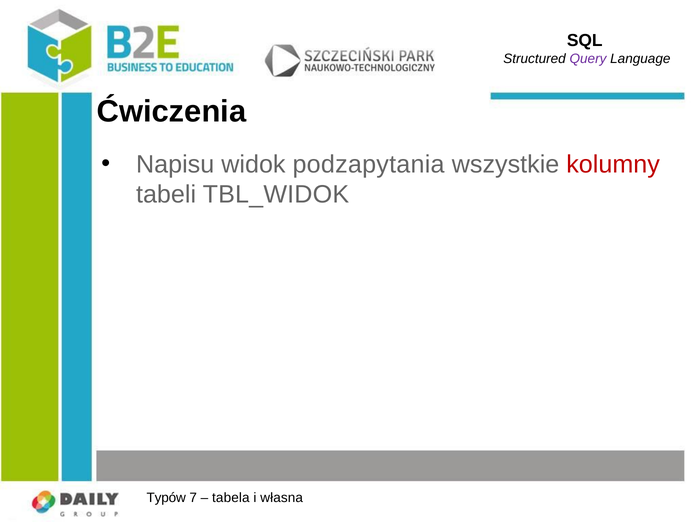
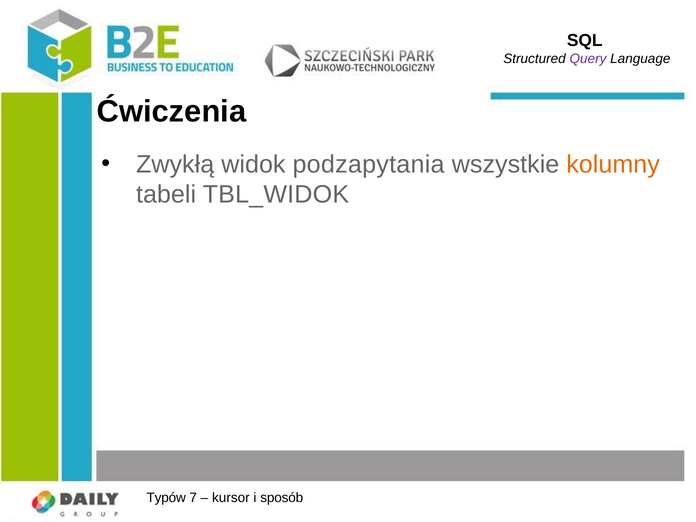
Napisu: Napisu -> Zwykłą
kolumny colour: red -> orange
tabela: tabela -> kursor
własna: własna -> sposób
